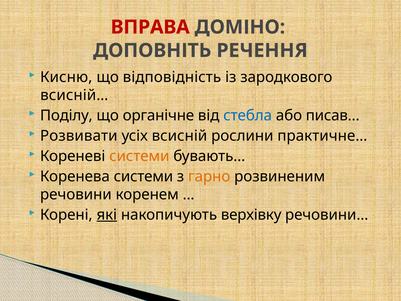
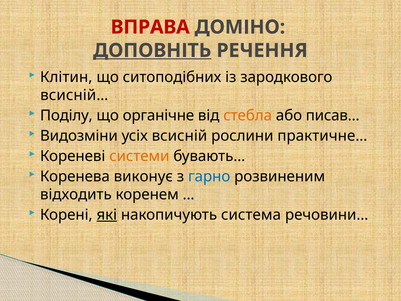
ДОПОВНІТЬ underline: none -> present
Кисню: Кисню -> Клітин
відповідність: відповідність -> ситоподібних
стебла colour: blue -> orange
Розвивати: Розвивати -> Видозміни
Коренева системи: системи -> виконує
гарно colour: orange -> blue
речовини: речовини -> відходить
верхівку: верхівку -> система
